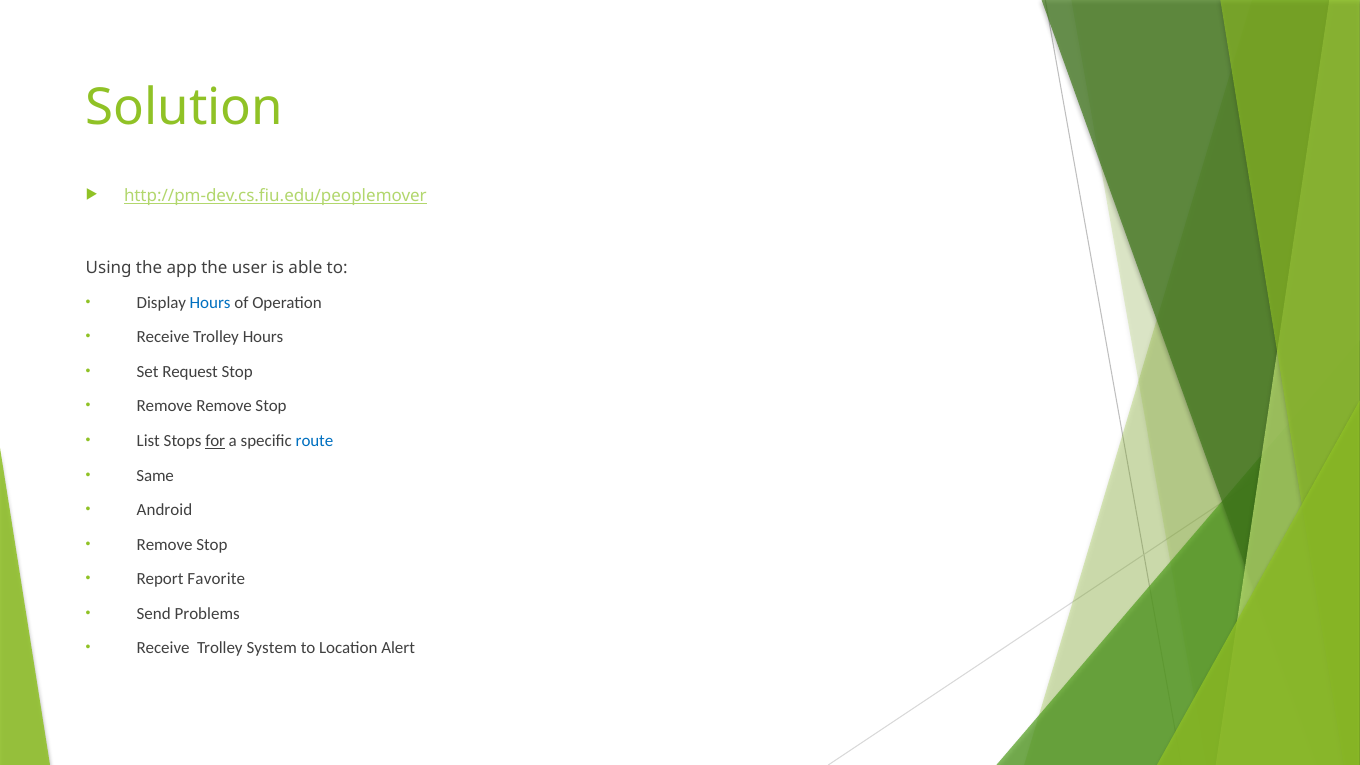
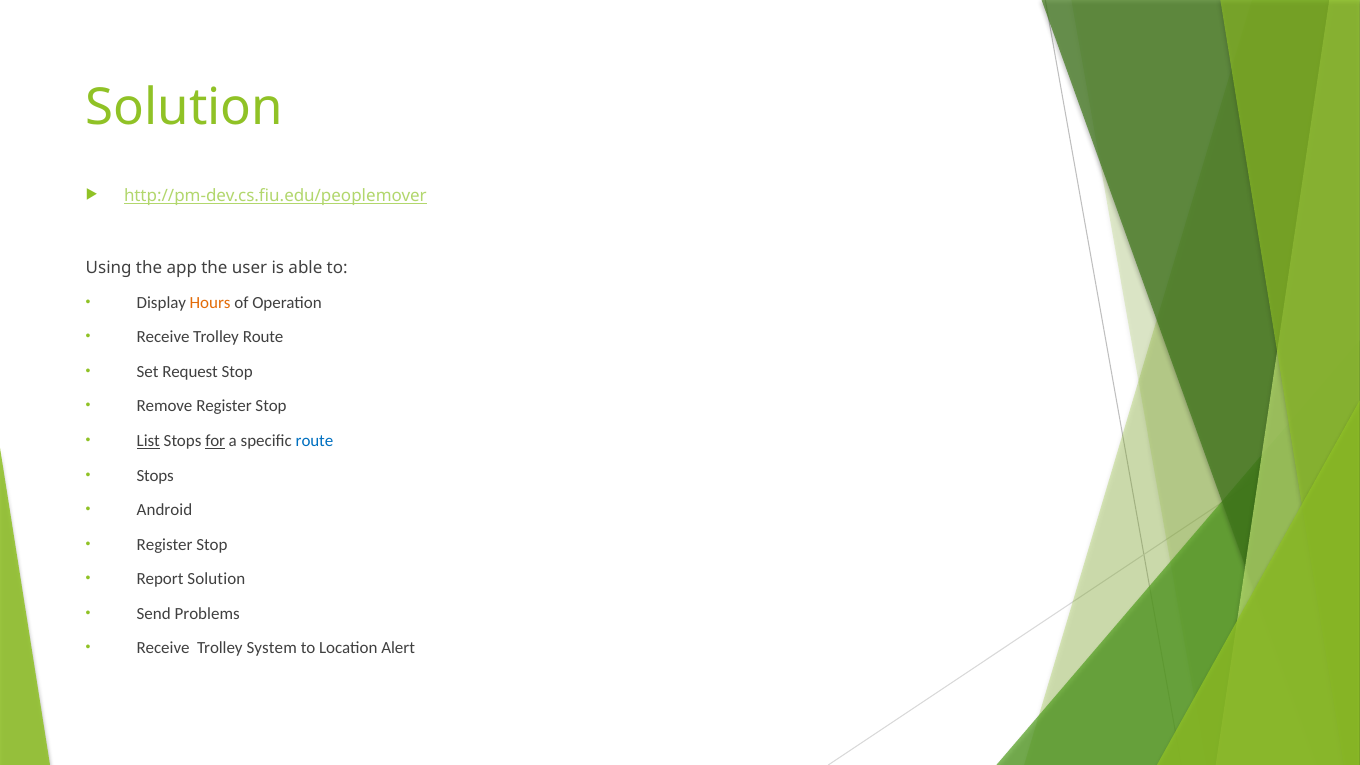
Hours at (210, 303) colour: blue -> orange
Trolley Hours: Hours -> Route
Remove Remove: Remove -> Register
List underline: none -> present
Same at (155, 475): Same -> Stops
Remove at (165, 545): Remove -> Register
Report Favorite: Favorite -> Solution
